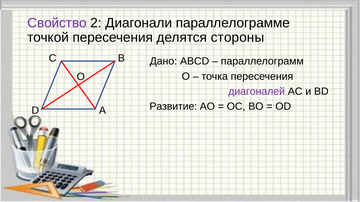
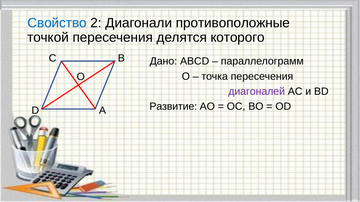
Свойство colour: purple -> blue
параллелограмме: параллелограмме -> противоположные
стороны: стороны -> которого
